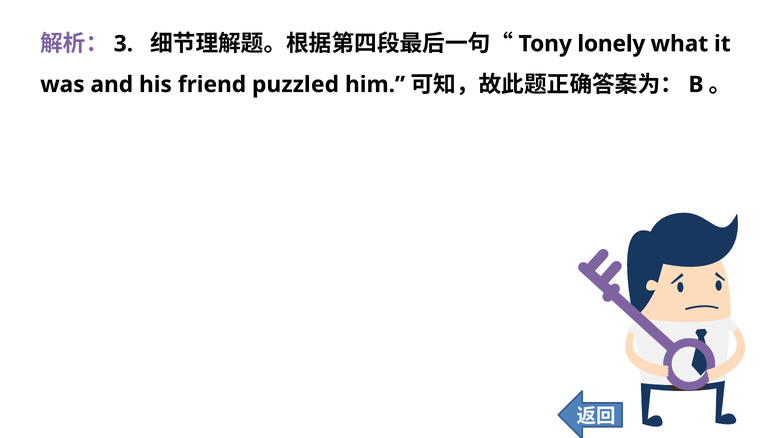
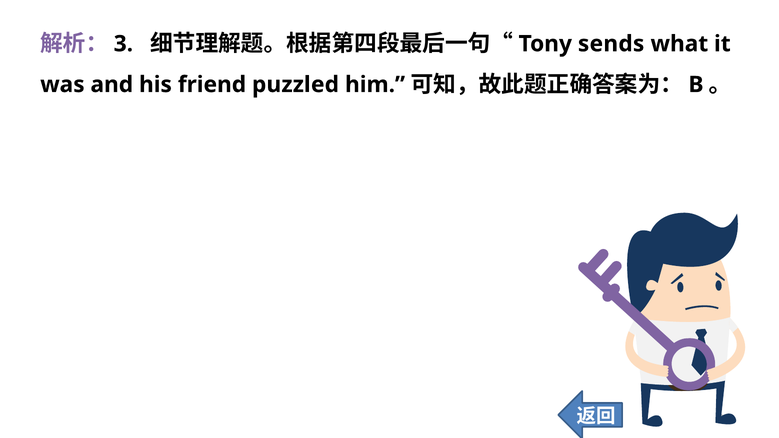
lonely: lonely -> sends
